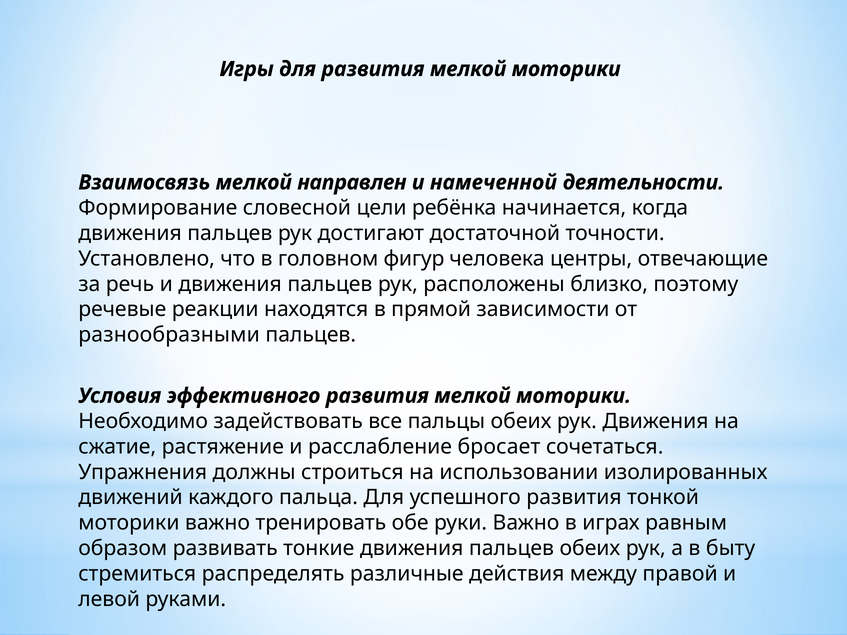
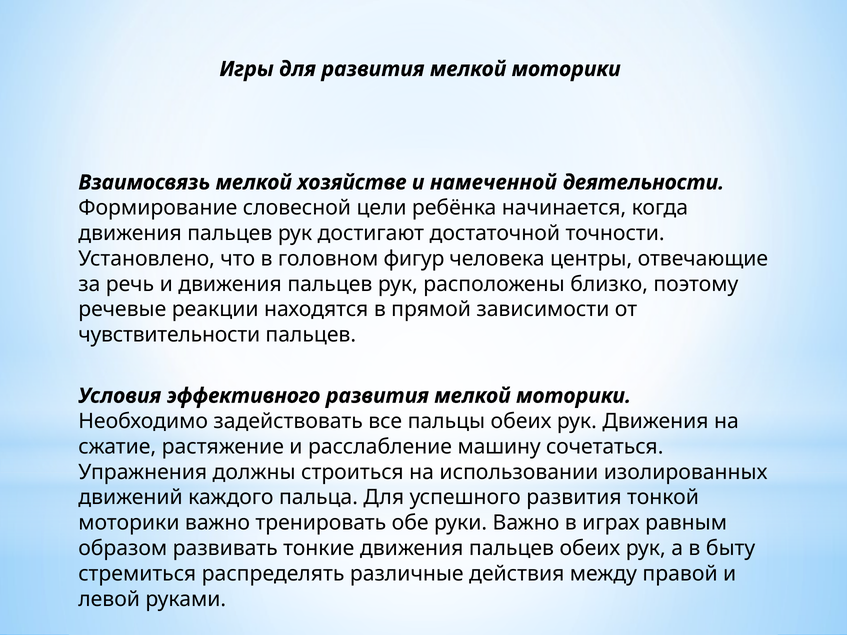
направлен: направлен -> хозяйстве
разнообразными: разнообразными -> чувствительности
бросает: бросает -> машину
